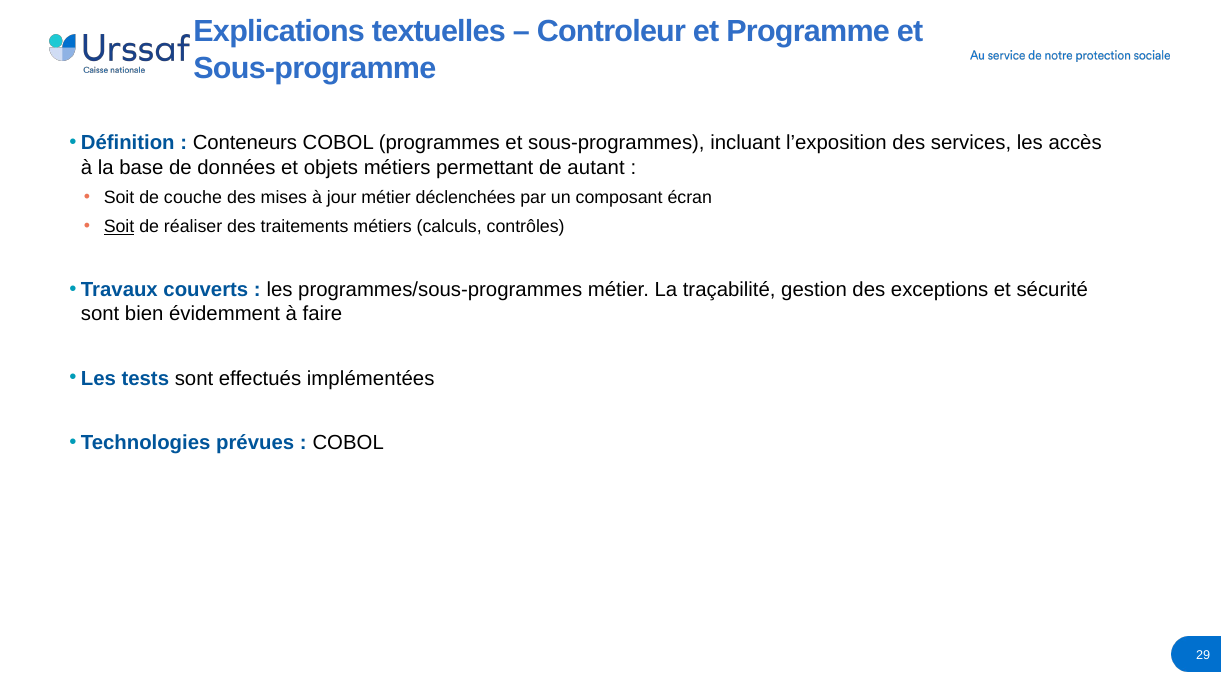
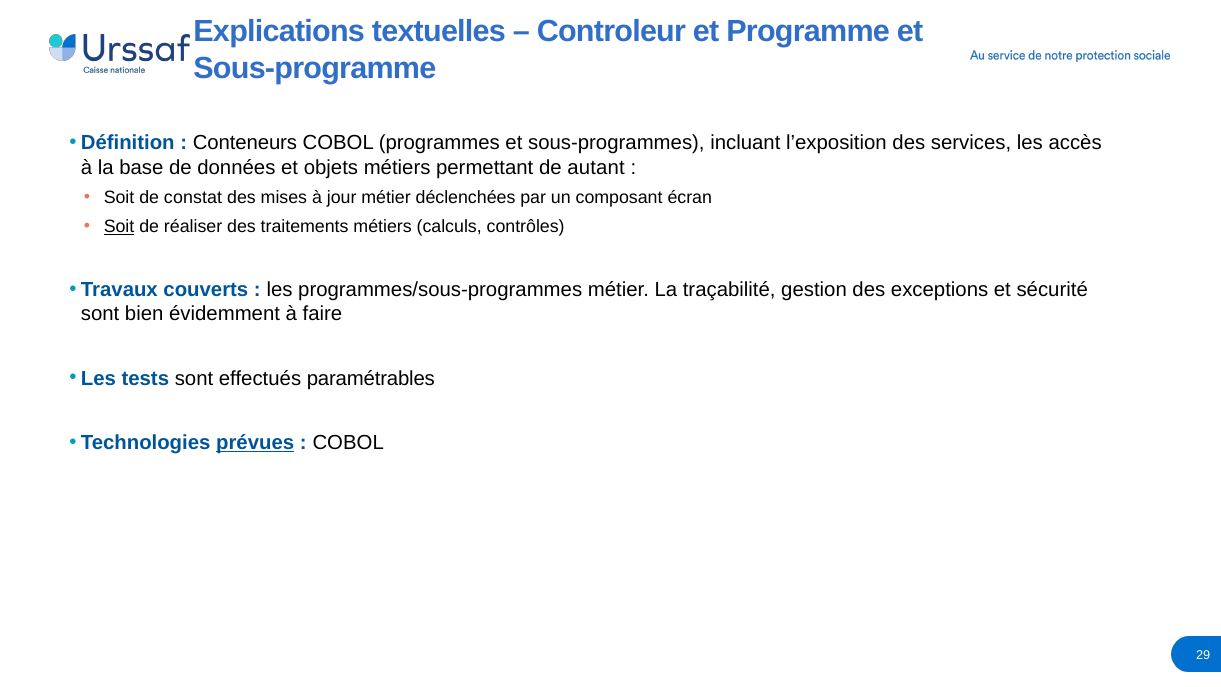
couche: couche -> constat
implémentées: implémentées -> paramétrables
prévues underline: none -> present
